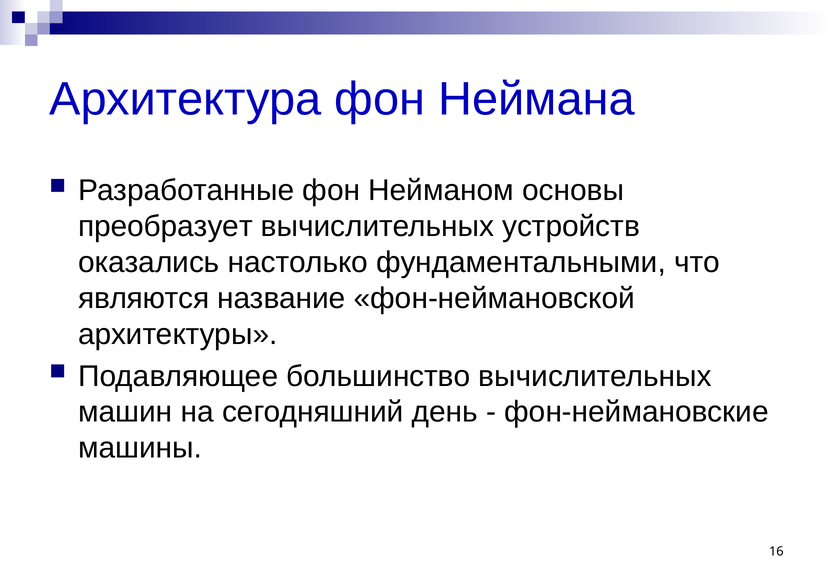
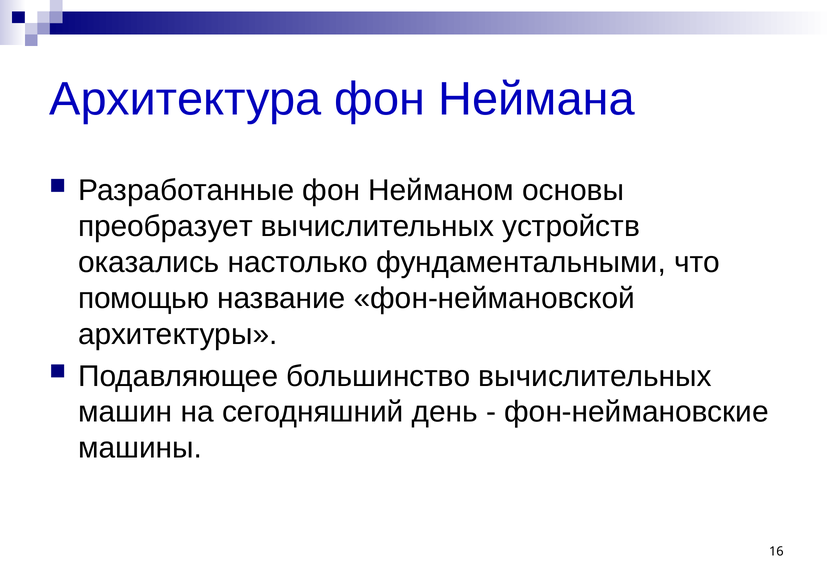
являются: являются -> помощью
